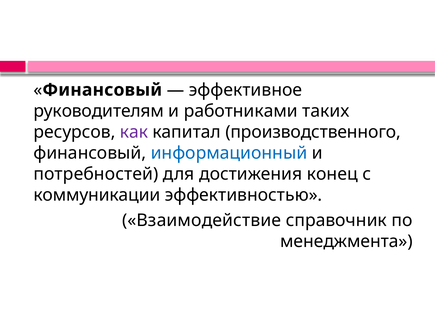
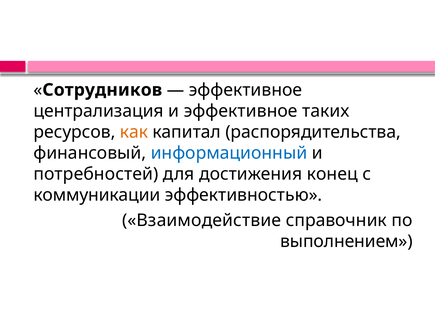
Финансовый at (102, 90): Финансовый -> Сотрудников
руководителям: руководителям -> централизация
и работниками: работниками -> эффективное
как colour: purple -> orange
производственного: производственного -> распорядительства
менеджмента: менеджмента -> выполнением
